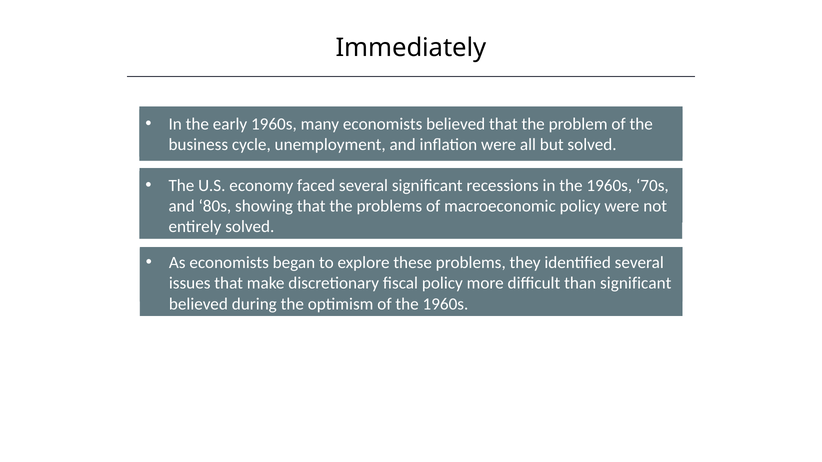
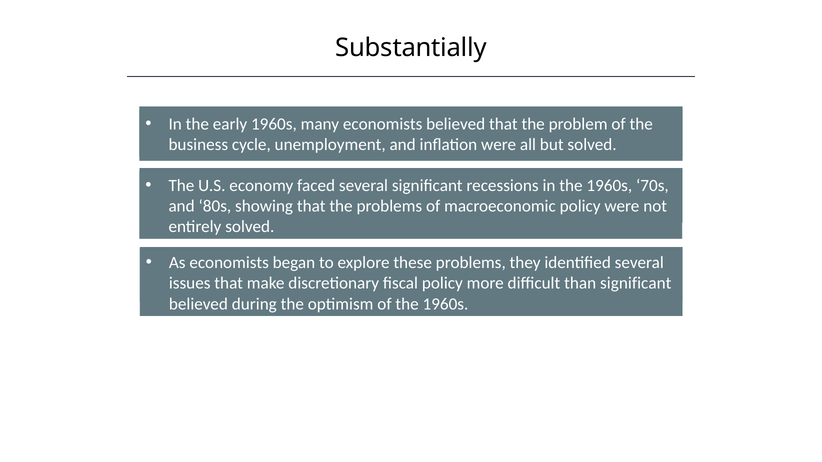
Immediately: Immediately -> Substantially
